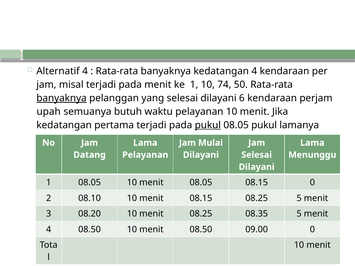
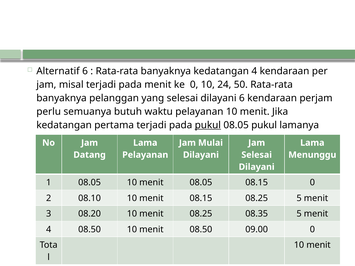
Alternatif 4: 4 -> 6
ke 1: 1 -> 0
74: 74 -> 24
banyaknya at (62, 98) underline: present -> none
upah: upah -> perlu
